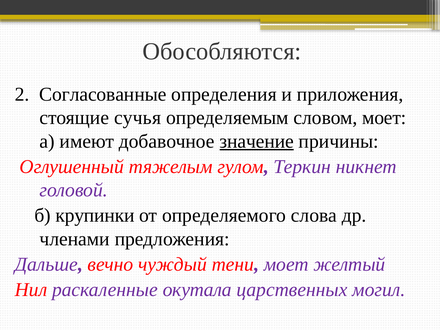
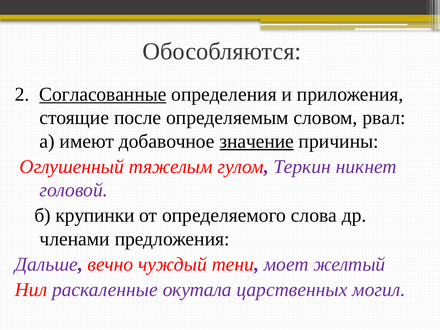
Согласованные underline: none -> present
сучья: сучья -> после
словом моет: моет -> рвал
